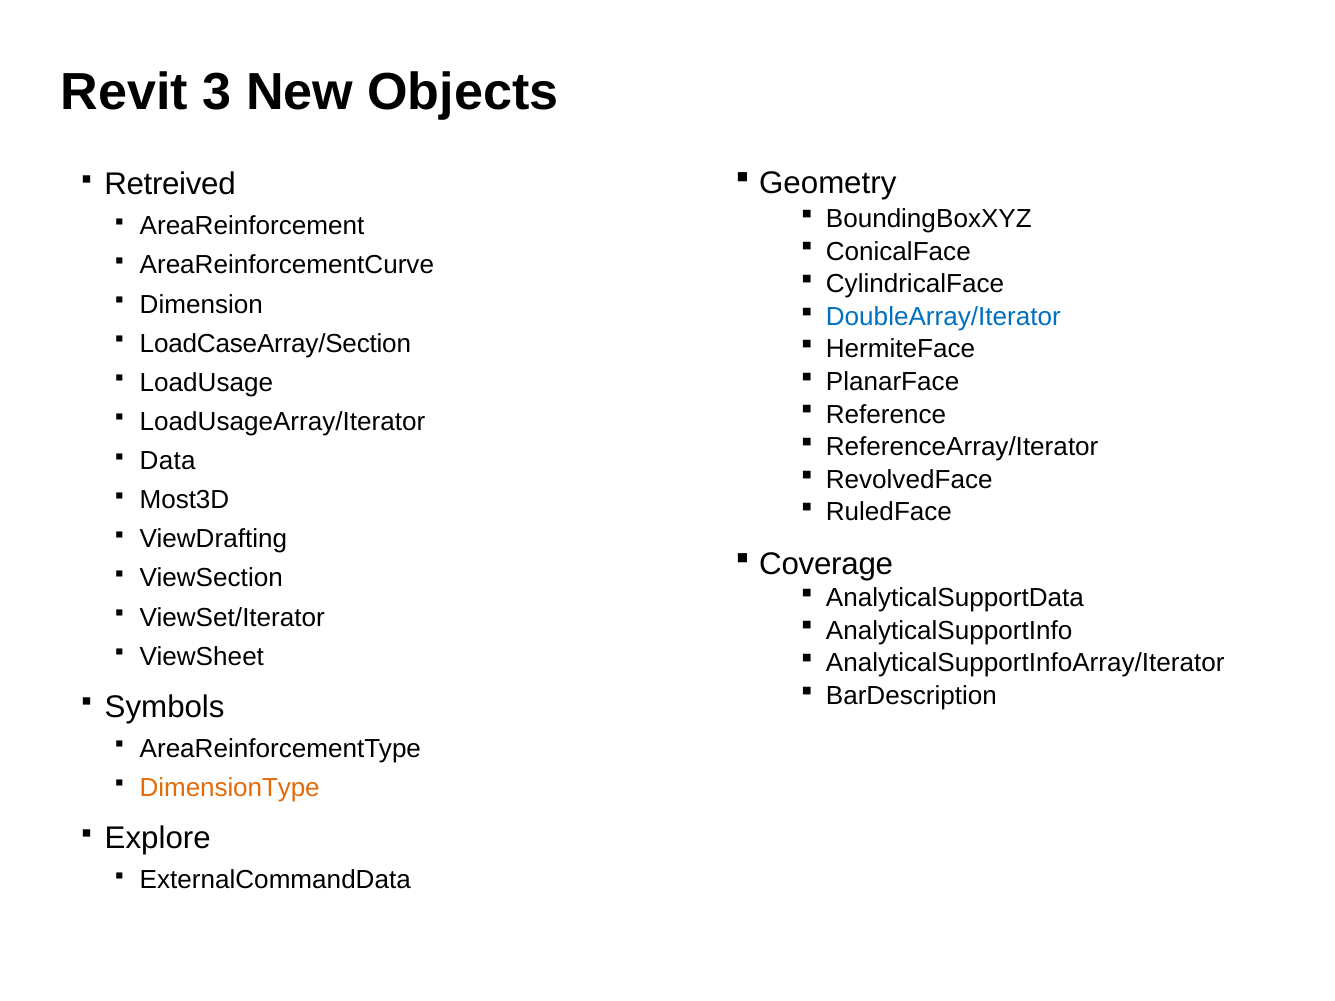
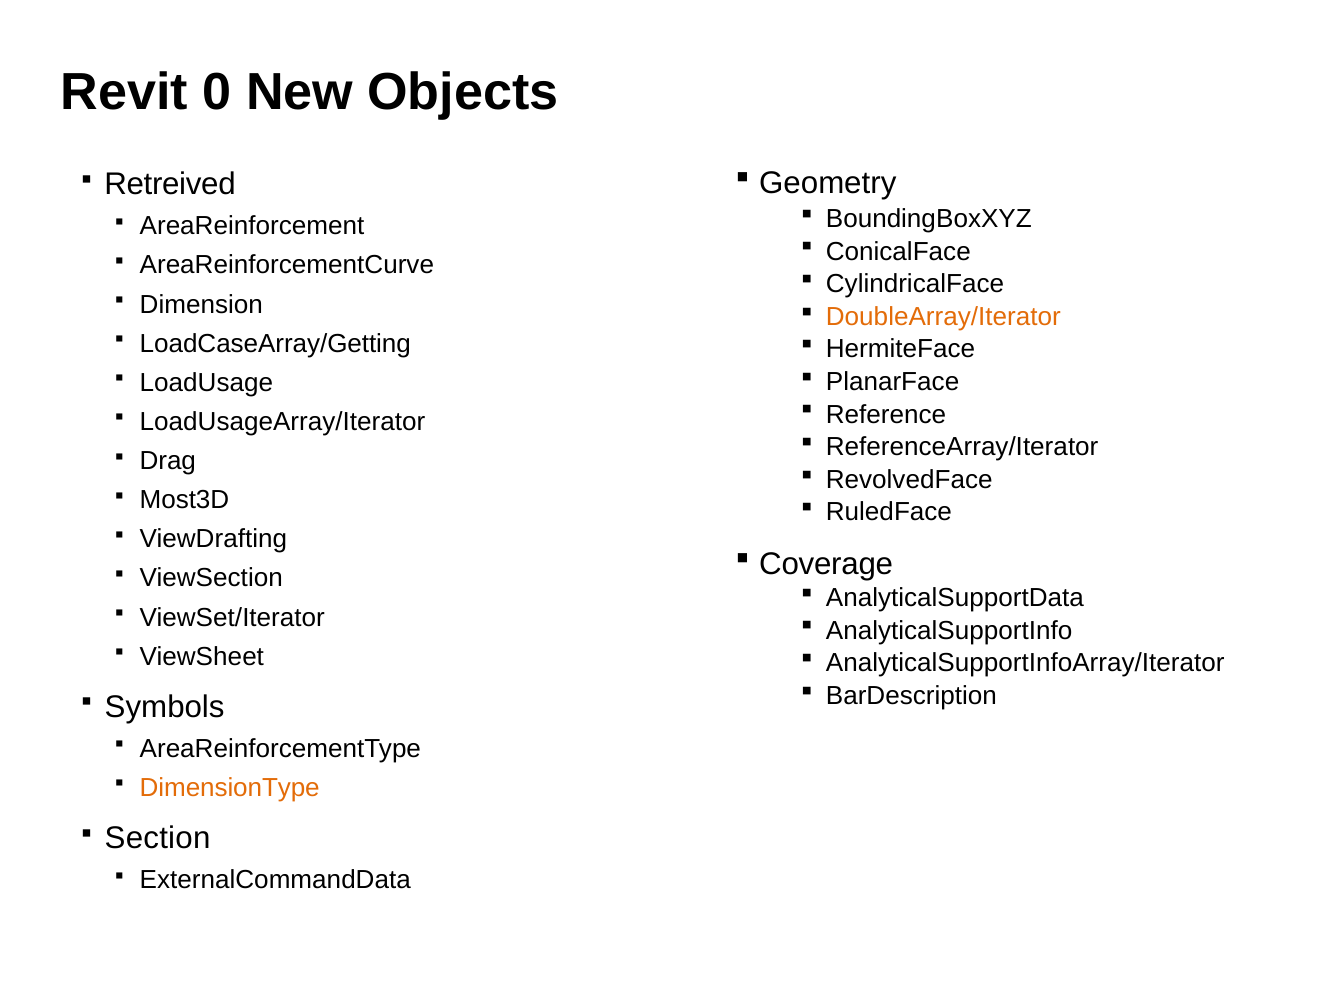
3: 3 -> 0
DoubleArray/Iterator colour: blue -> orange
LoadCaseArray/Section: LoadCaseArray/Section -> LoadCaseArray/Getting
Data: Data -> Drag
Explore: Explore -> Section
